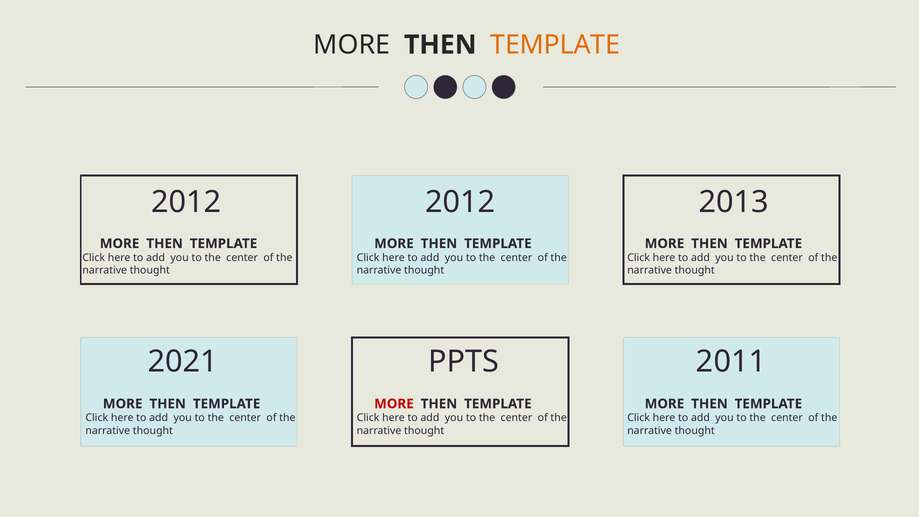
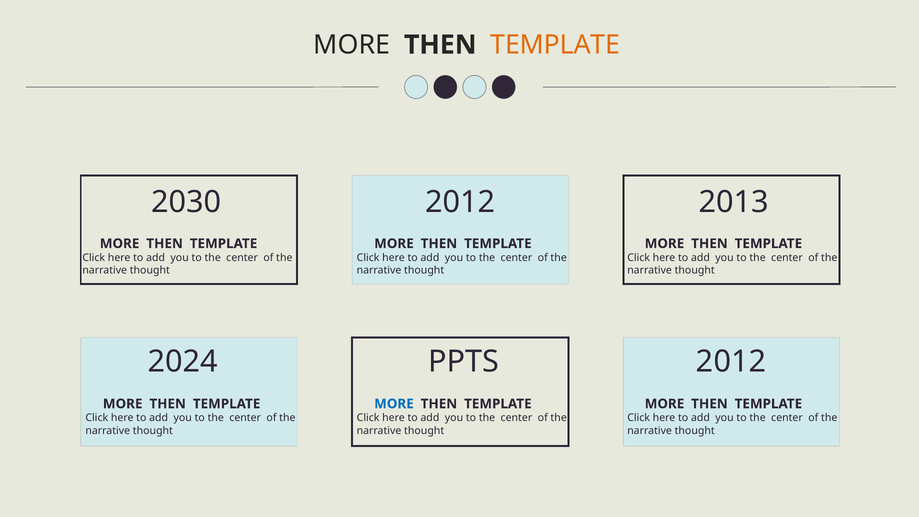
2012 at (186, 202): 2012 -> 2030
2021: 2021 -> 2024
PPTS 2011: 2011 -> 2012
MORE at (394, 404) colour: red -> blue
